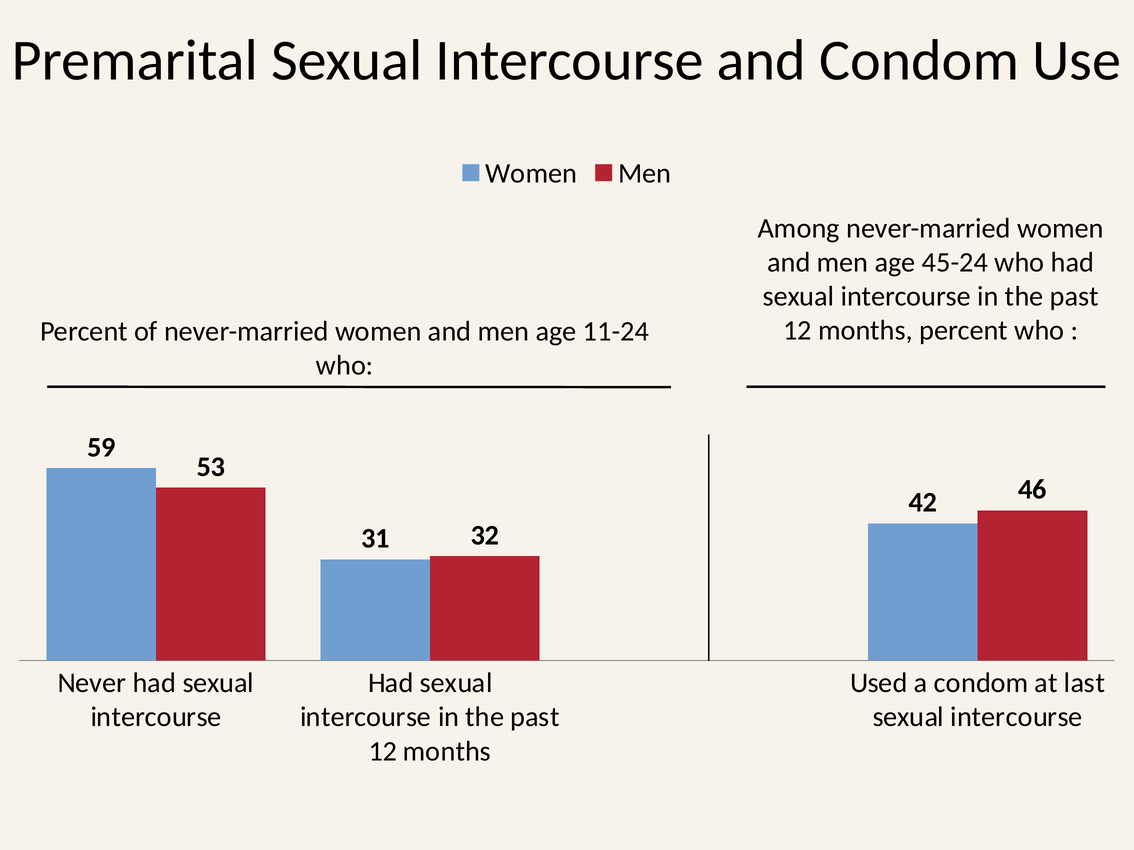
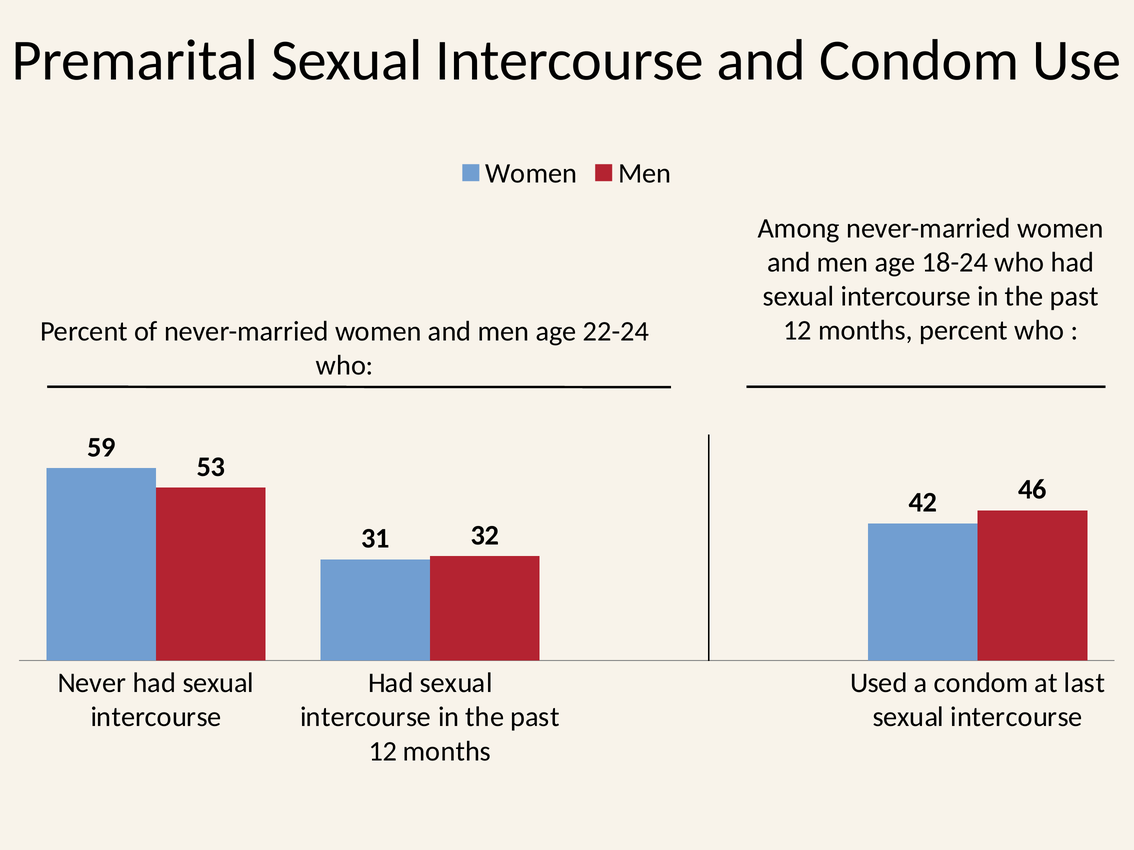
45-24: 45-24 -> 18-24
11-24: 11-24 -> 22-24
